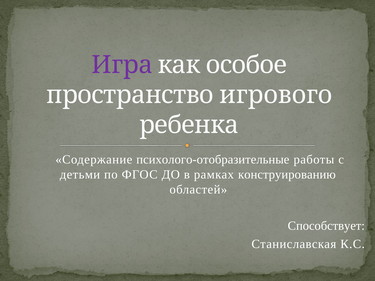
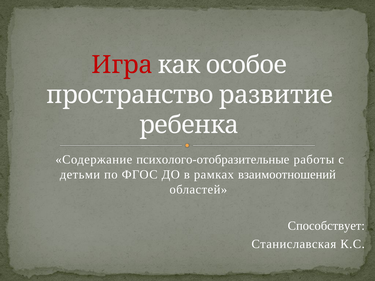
Игра colour: purple -> red
игрового: игрового -> развитие
конструированию: конструированию -> взаимоотношений
